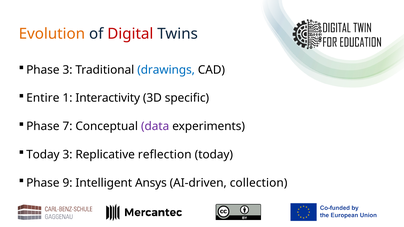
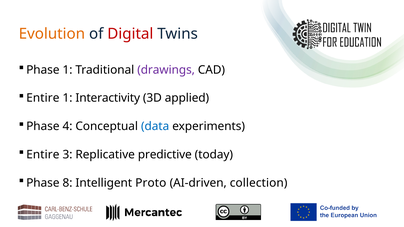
Phase 3: 3 -> 1
drawings colour: blue -> purple
specific: specific -> applied
7: 7 -> 4
data colour: purple -> blue
Today at (43, 155): Today -> Entire
reflection: reflection -> predictive
9: 9 -> 8
Ansys: Ansys -> Proto
